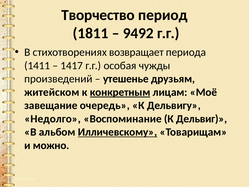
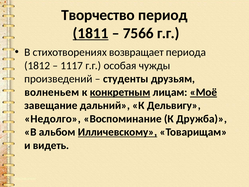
1811 underline: none -> present
9492: 9492 -> 7566
1411: 1411 -> 1812
1417: 1417 -> 1117
утешенье: утешенье -> студенты
житейском: житейском -> волненьем
Моё underline: none -> present
очередь: очередь -> дальний
Дельвиг: Дельвиг -> Дружба
можно: можно -> видеть
